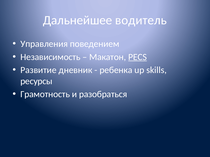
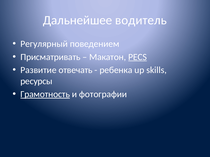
Управления: Управления -> Регулярный
Независимость: Независимость -> Присматривать
дневник: дневник -> отвечать
Грамотность underline: none -> present
разобраться: разобраться -> фотографии
